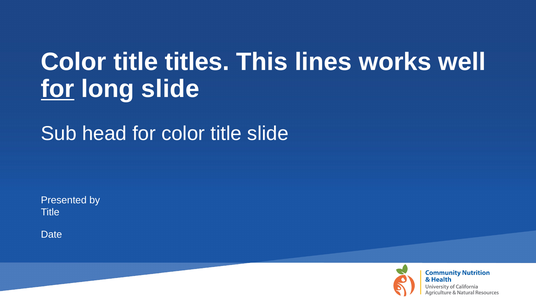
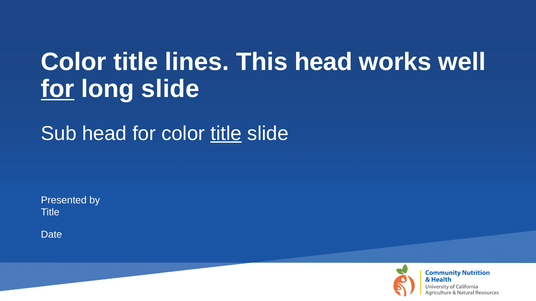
titles: titles -> lines
This lines: lines -> head
title at (226, 134) underline: none -> present
